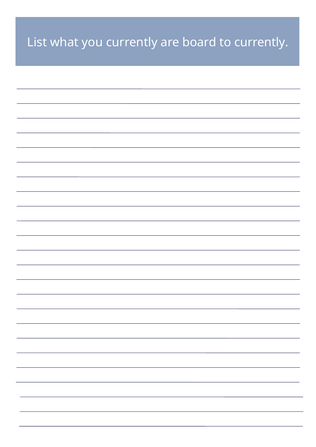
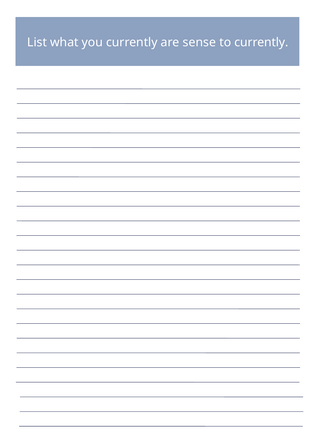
board: board -> sense
